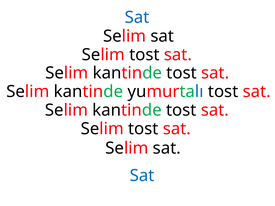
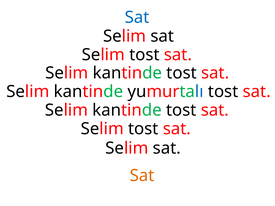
Sat at (142, 176) colour: blue -> orange
